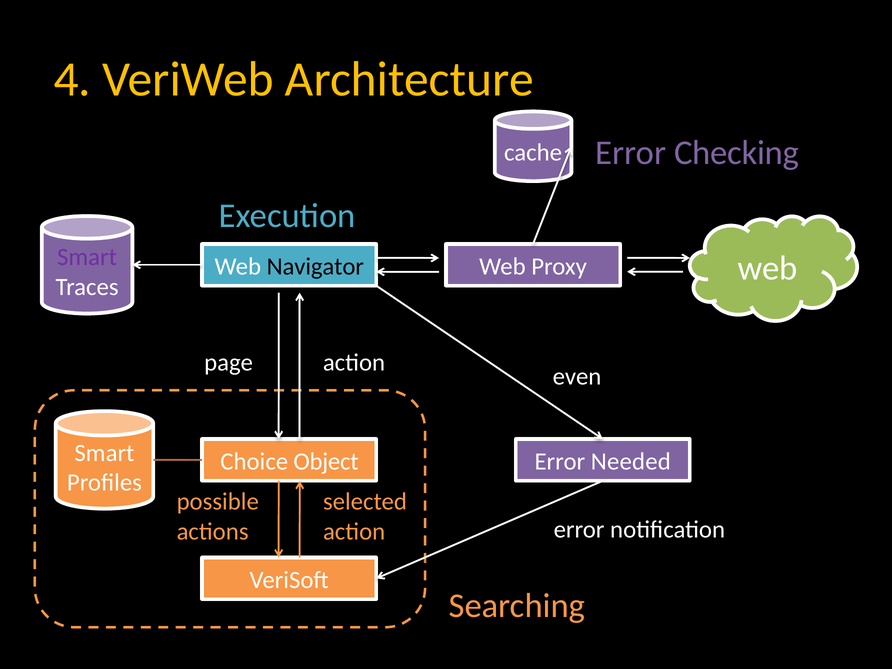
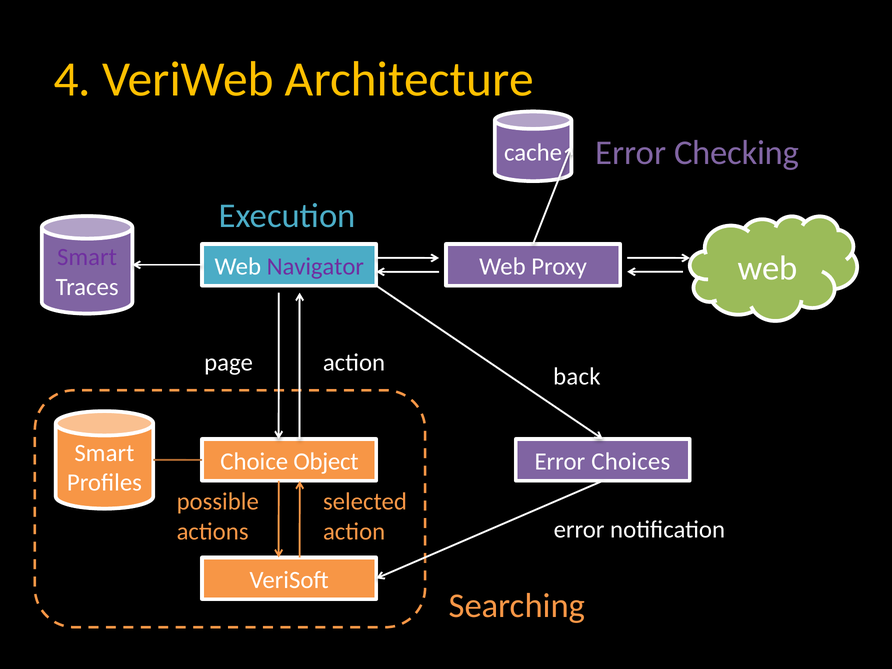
Navigator colour: black -> purple
even: even -> back
Needed: Needed -> Choices
